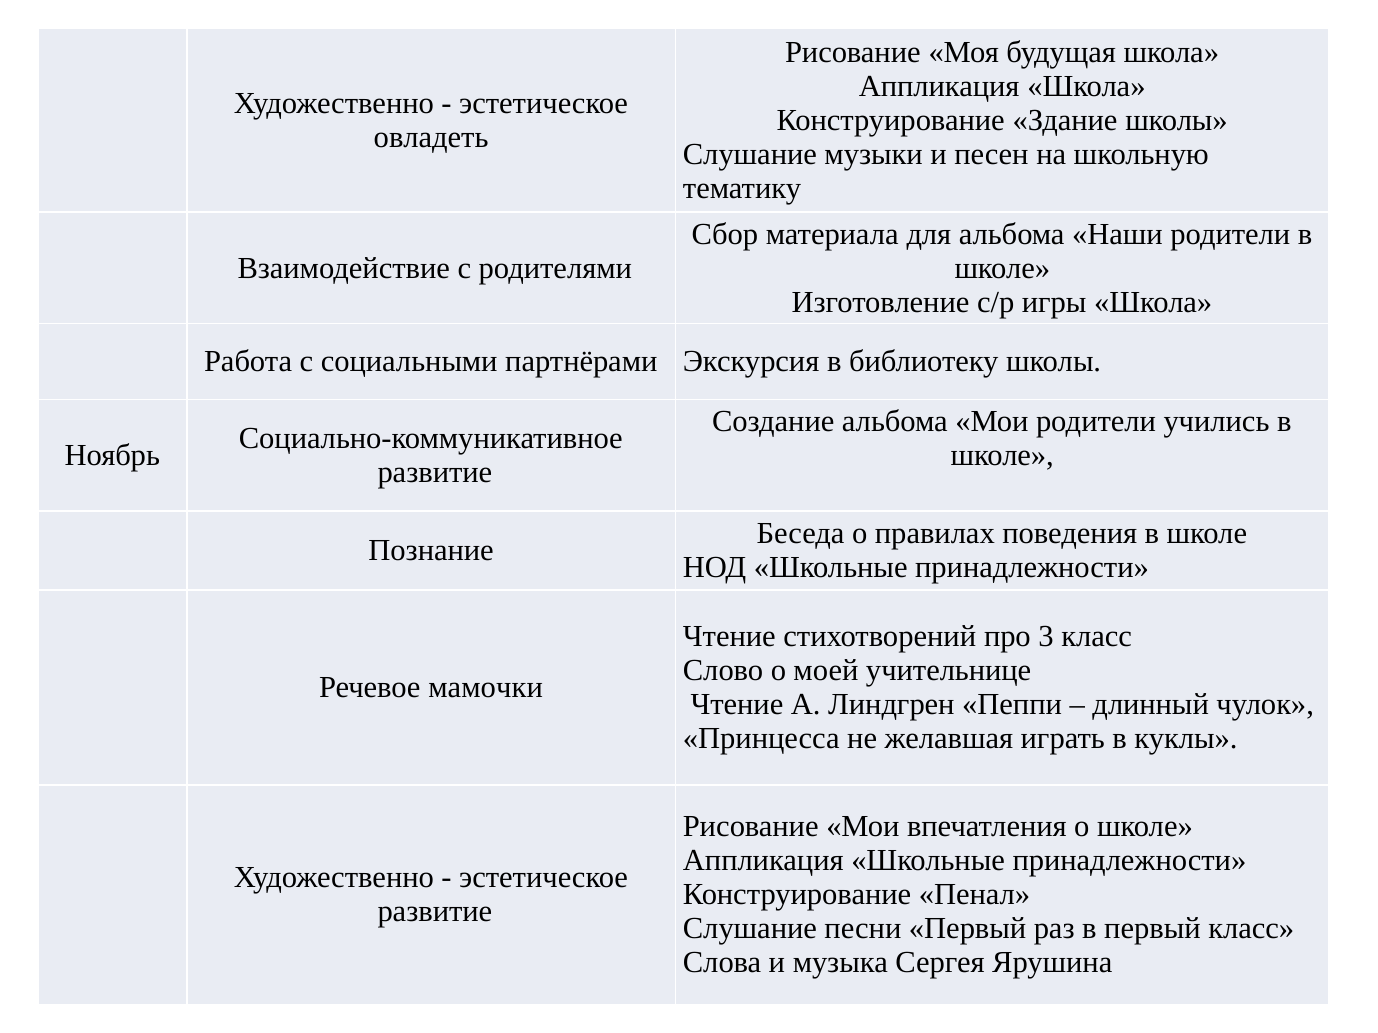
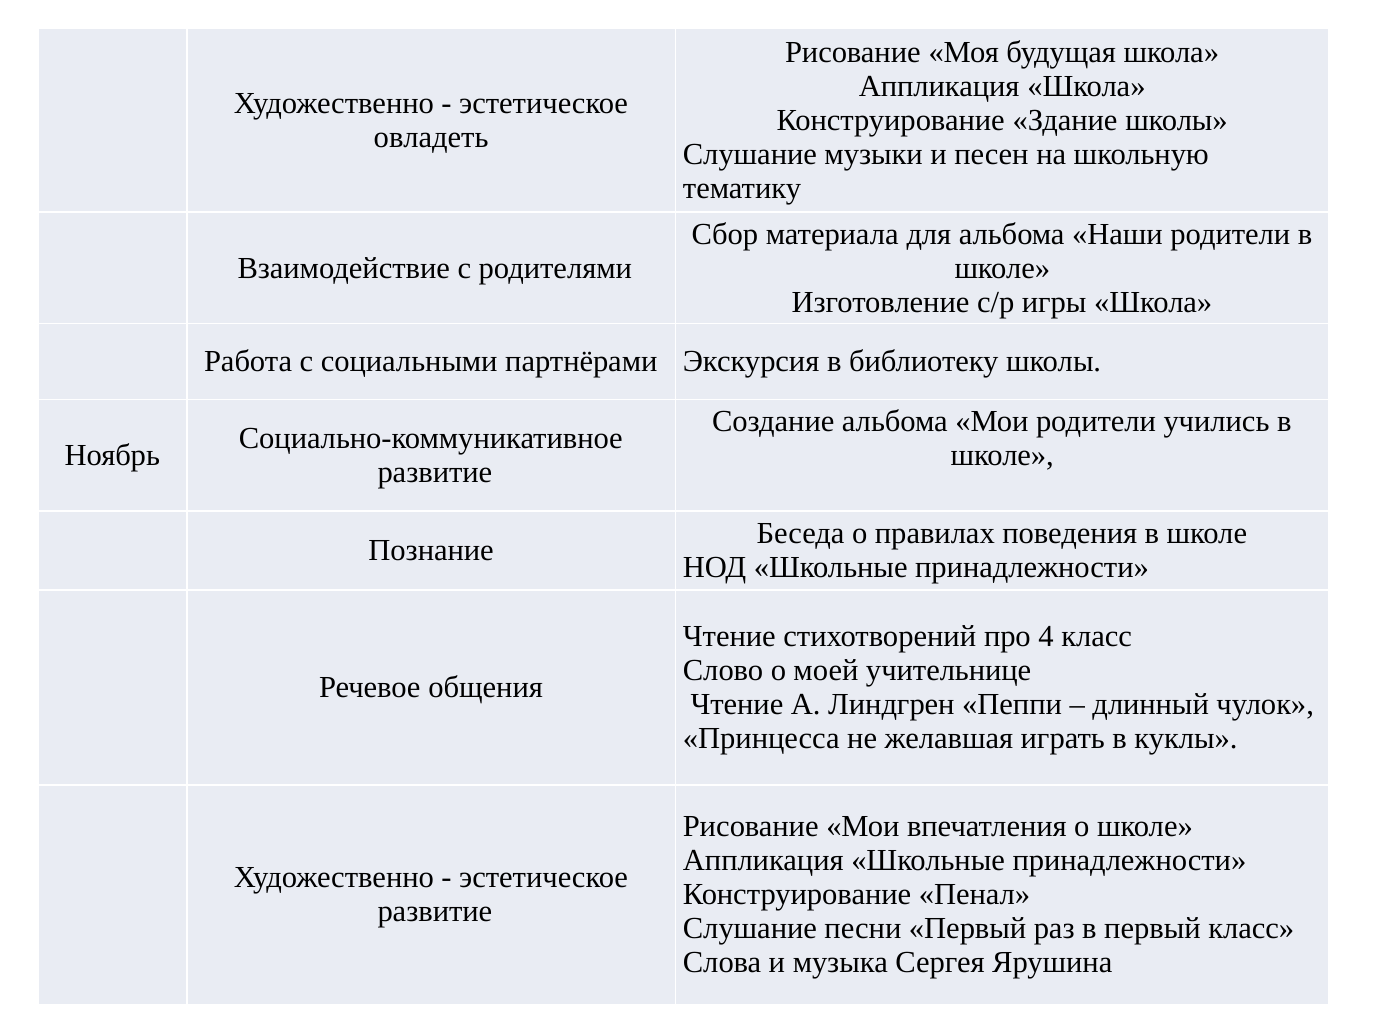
3: 3 -> 4
мамочки: мамочки -> общения
